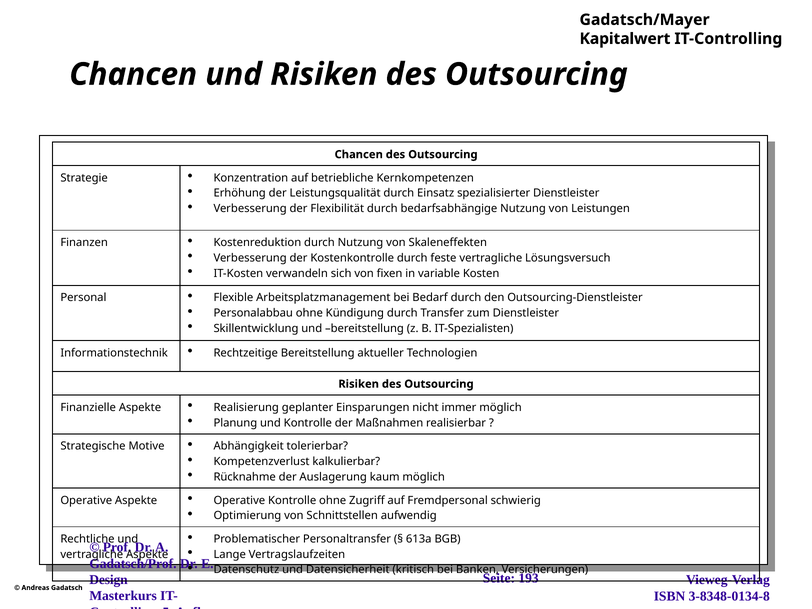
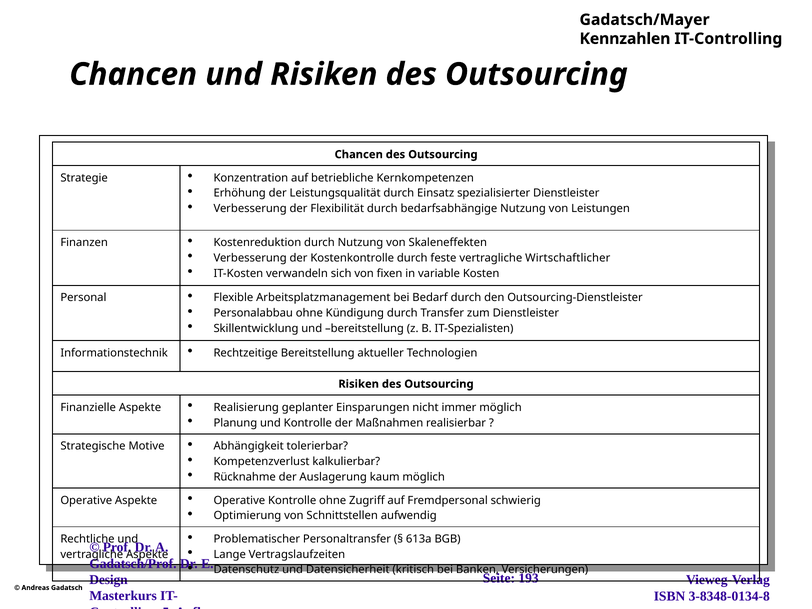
Kapitalwert: Kapitalwert -> Kennzahlen
Lösungsversuch: Lösungsversuch -> Wirtschaftlicher
